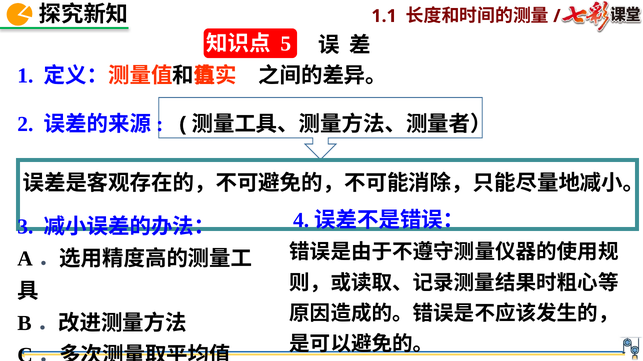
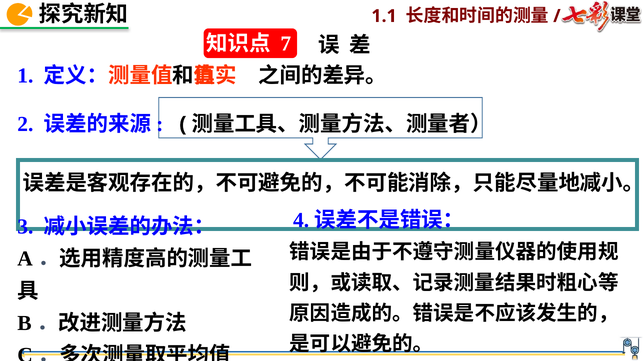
5: 5 -> 7
